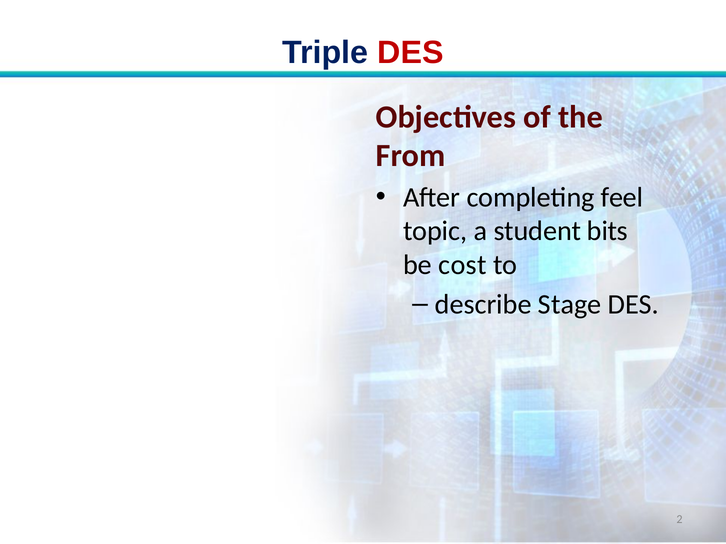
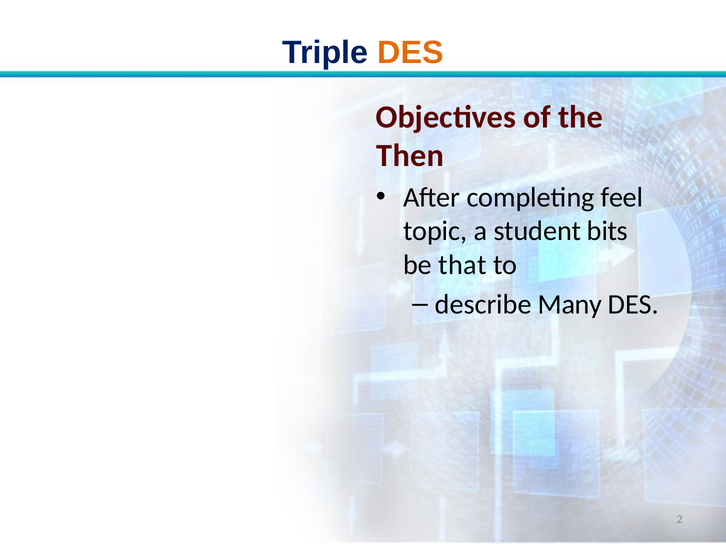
DES at (410, 52) colour: red -> orange
From: From -> Then
cost: cost -> that
Stage: Stage -> Many
